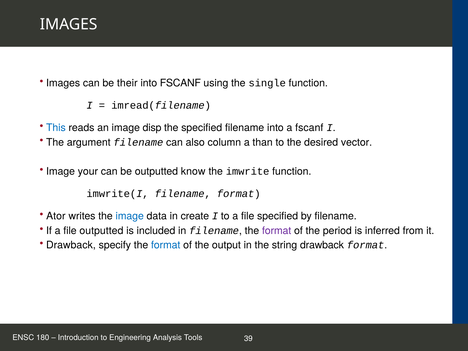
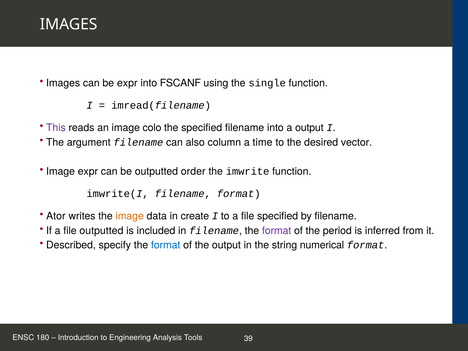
be their: their -> expr
This colour: blue -> purple
disp: disp -> colo
a fscanf: fscanf -> output
than: than -> time
Image your: your -> expr
know: know -> order
image at (130, 216) colour: blue -> orange
Drawback at (71, 245): Drawback -> Described
string drawback: drawback -> numerical
